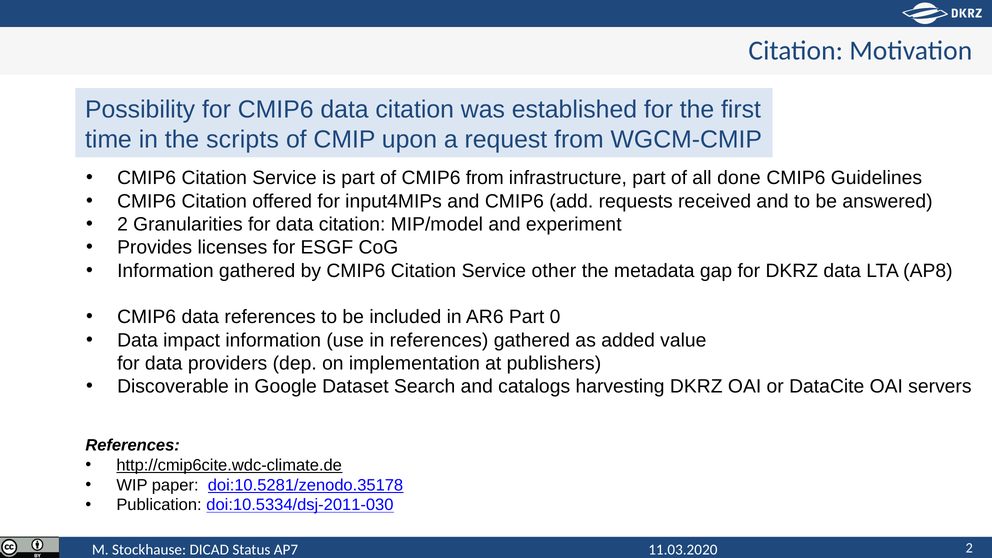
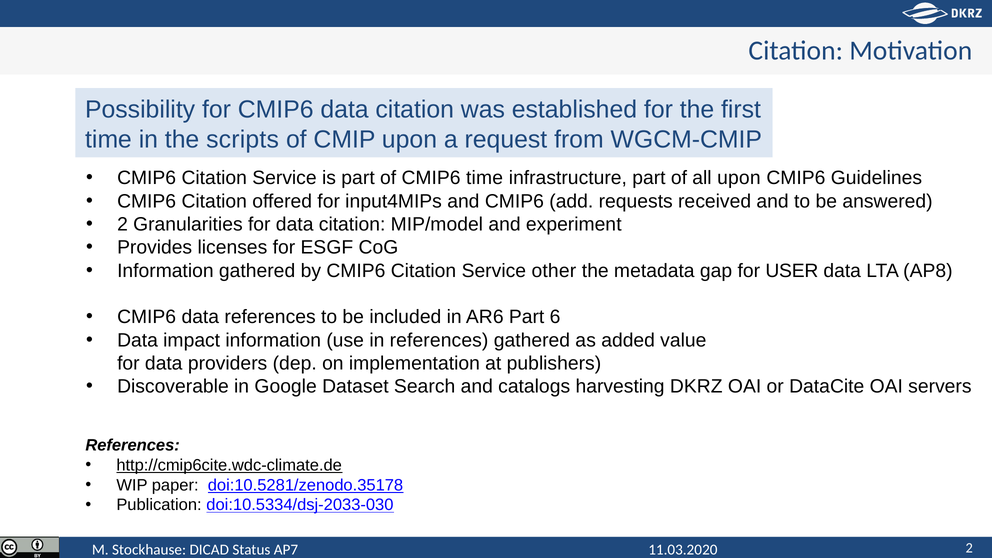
CMIP6 from: from -> time
all done: done -> upon
for DKRZ: DKRZ -> USER
0: 0 -> 6
doi:10.5334/dsj-2011-030: doi:10.5334/dsj-2011-030 -> doi:10.5334/dsj-2033-030
